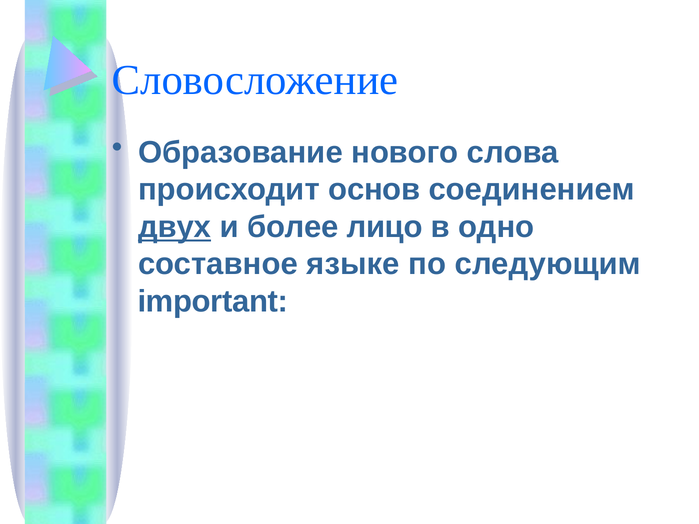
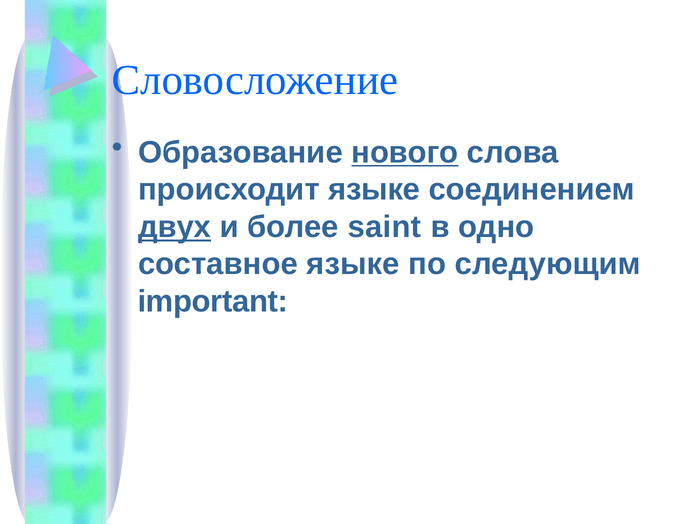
нового underline: none -> present
происходит основ: основ -> языке
лицо: лицо -> saint
